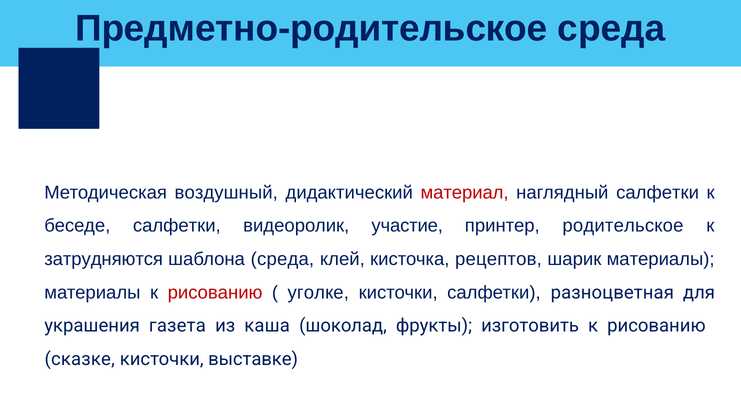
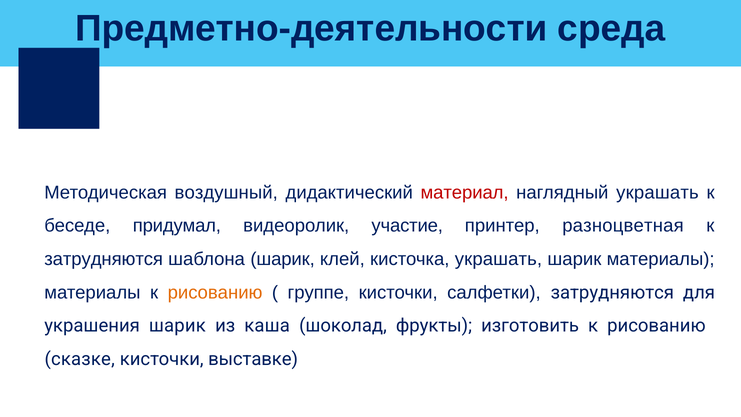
Предметно-родительское: Предметно-родительское -> Предметно-деятельности
наглядный салфетки: салфетки -> украшать
беседе салфетки: салфетки -> придумал
родительское: родительское -> разноцветная
шаблона среда: среда -> шарик
кисточка рецептов: рецептов -> украшать
рисованию at (215, 292) colour: red -> orange
уголке: уголке -> группе
салфетки разноцветная: разноцветная -> затрудняются
украшения газета: газета -> шарик
